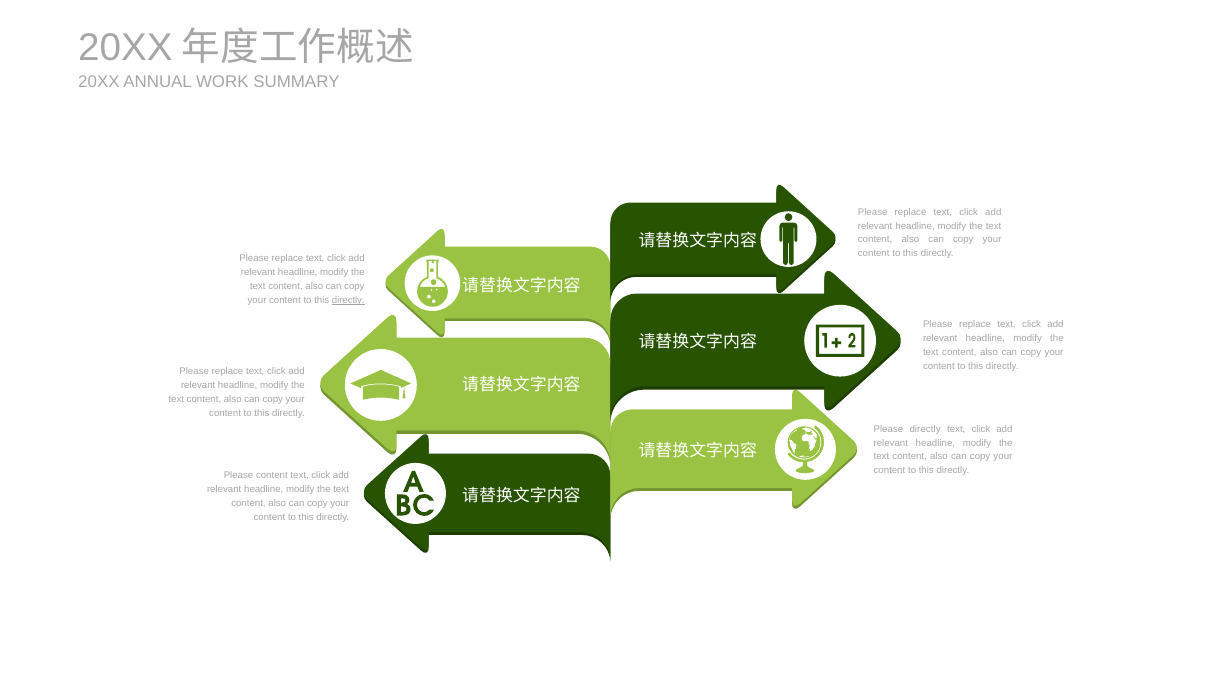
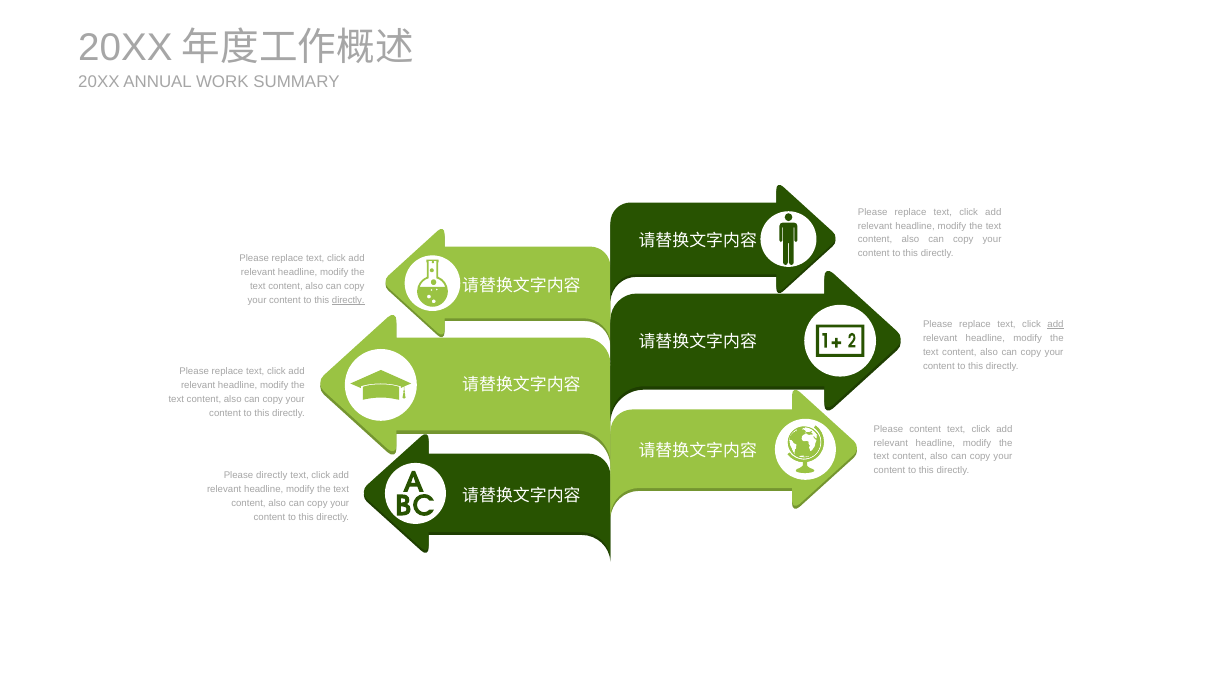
add at (1056, 325) underline: none -> present
Please directly: directly -> content
Please content: content -> directly
